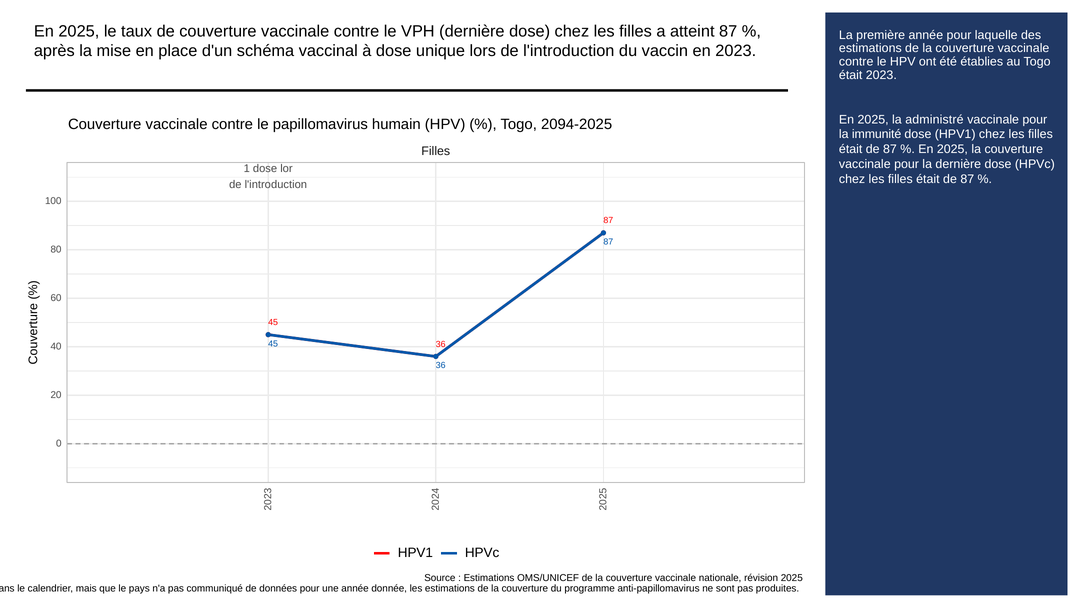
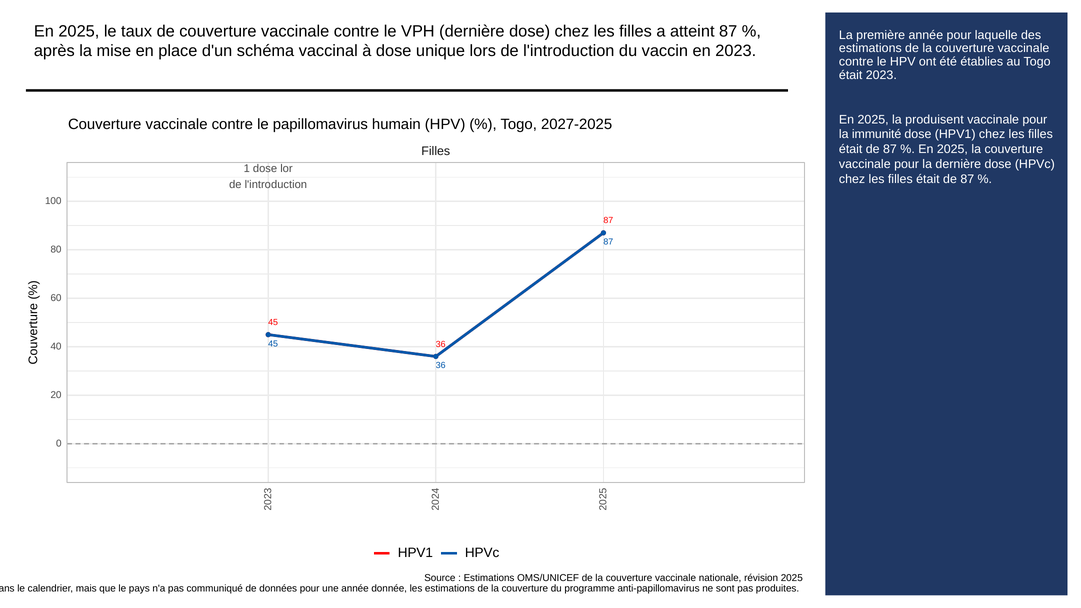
administré: administré -> produisent
2094-2025: 2094-2025 -> 2027-2025
